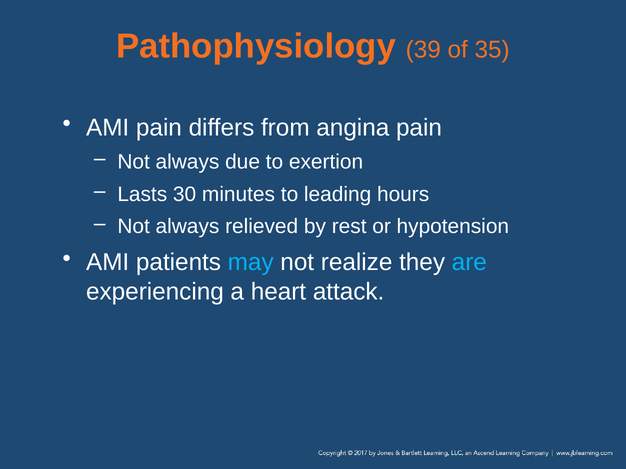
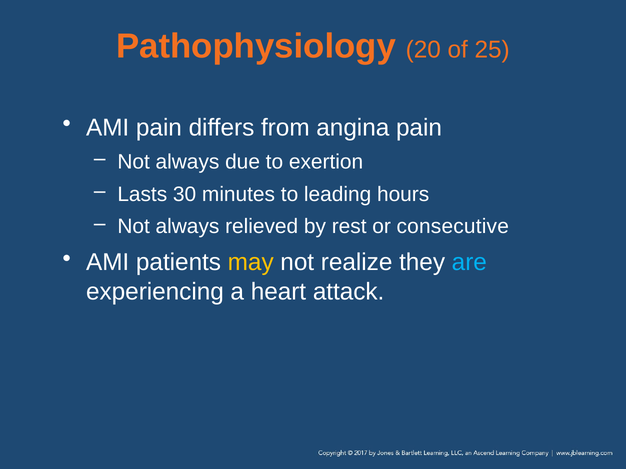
39: 39 -> 20
35: 35 -> 25
hypotension: hypotension -> consecutive
may colour: light blue -> yellow
